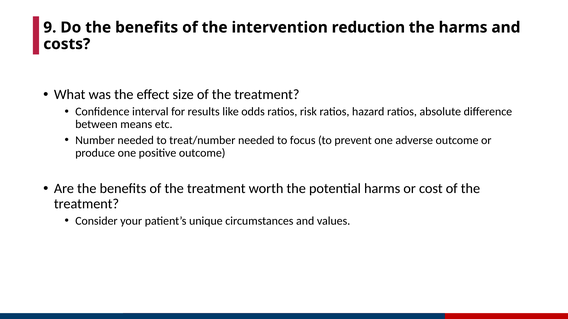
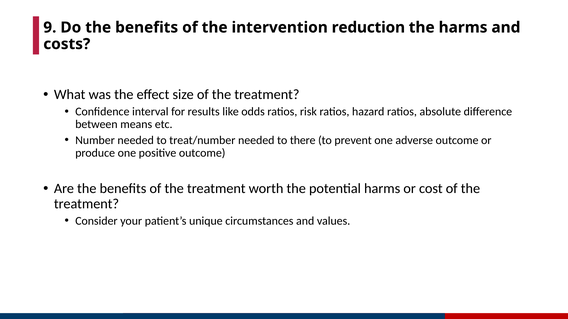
focus: focus -> there
